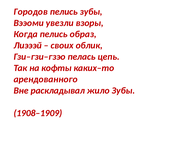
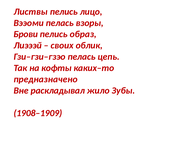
Городов: Городов -> Листвы
пелись зубы: зубы -> лицо
Вээоми увезли: увезли -> пелась
Когда: Когда -> Брови
арендованного: арендованного -> предназначено
